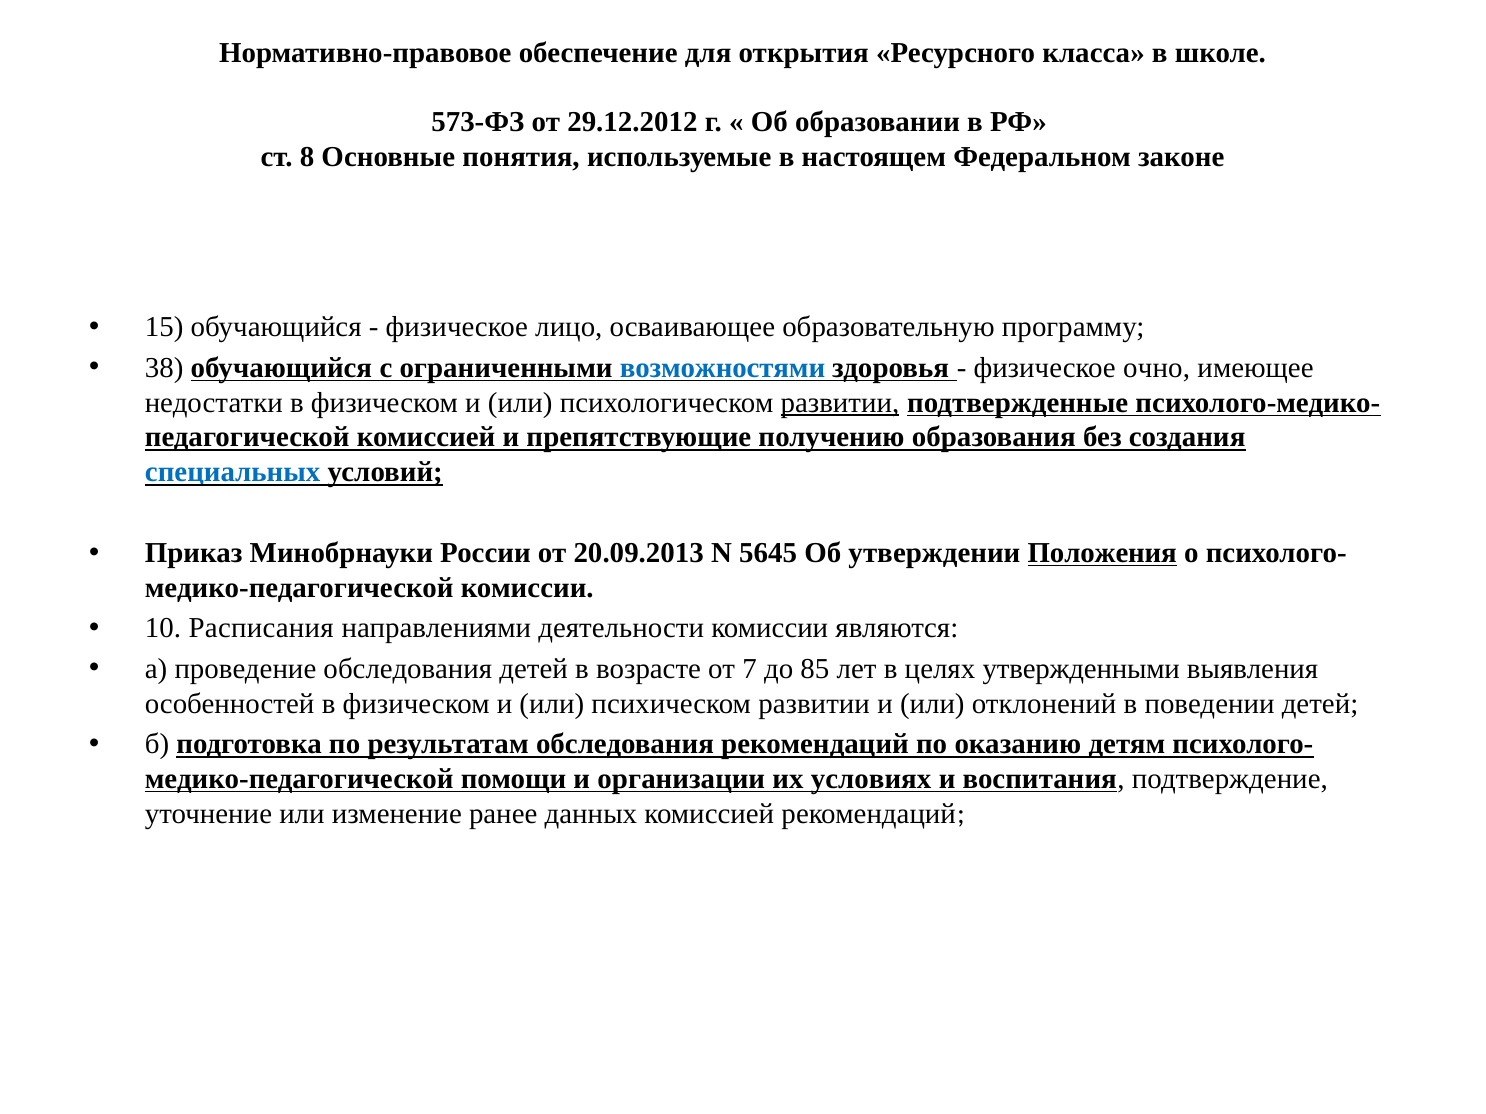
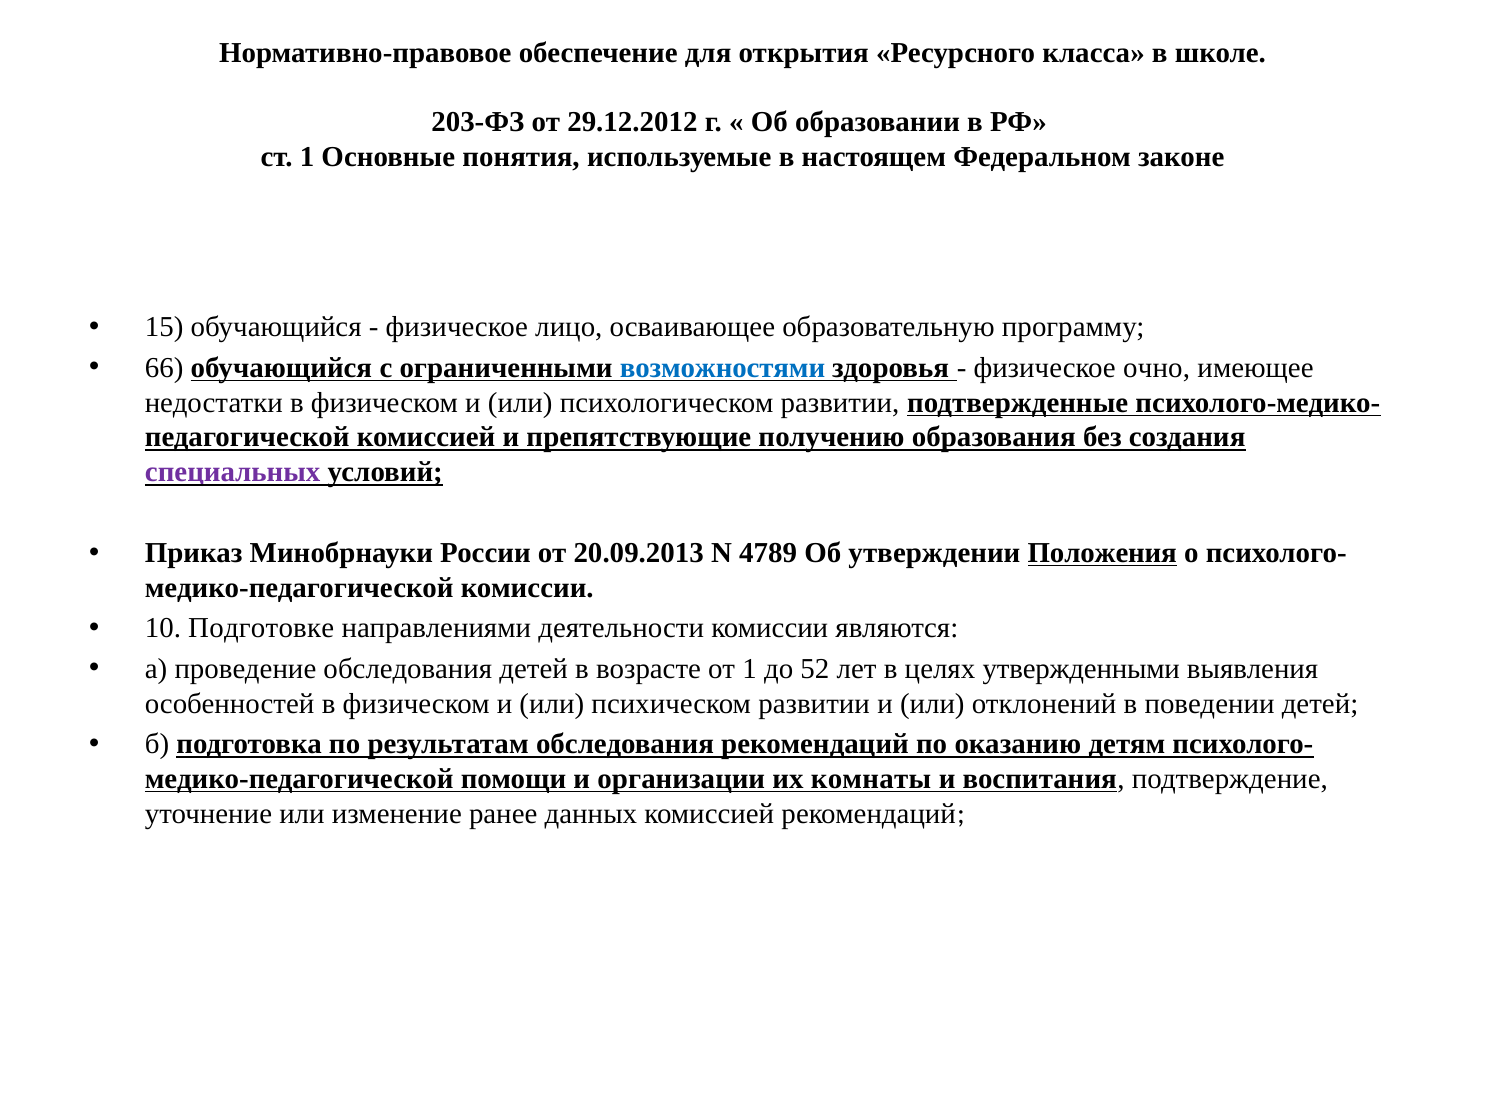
573-ФЗ: 573-ФЗ -> 203-ФЗ
ст 8: 8 -> 1
38: 38 -> 66
развитии at (840, 403) underline: present -> none
специальных colour: blue -> purple
5645: 5645 -> 4789
Расписания: Расписания -> Подготовке
от 7: 7 -> 1
85: 85 -> 52
условиях: условиях -> комнаты
